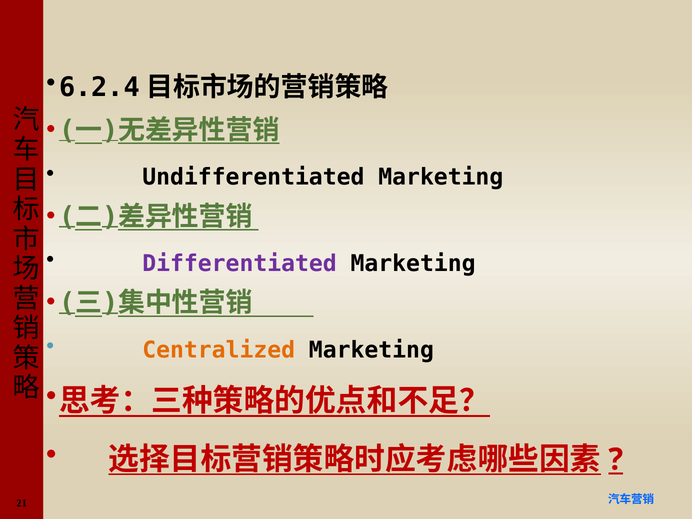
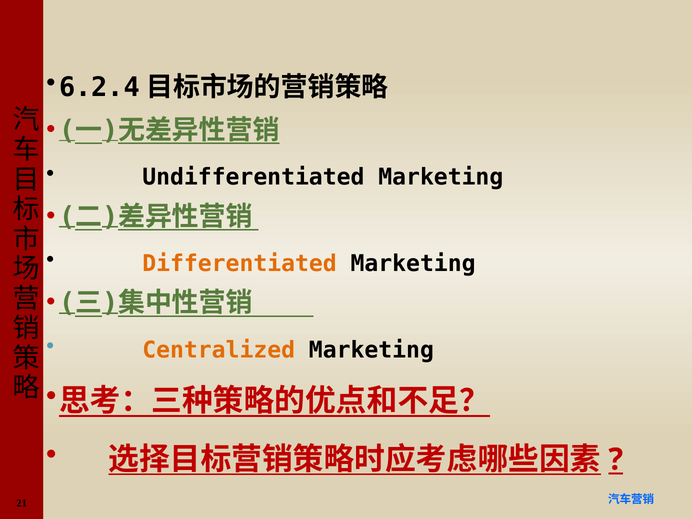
Differentiated colour: purple -> orange
